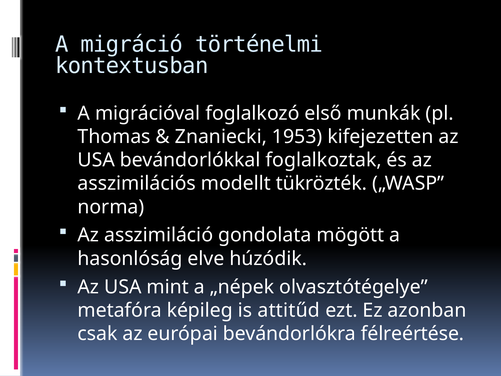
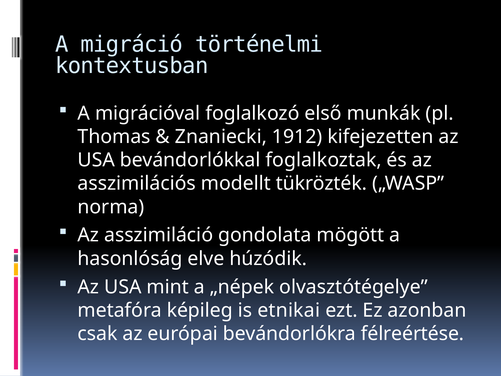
1953: 1953 -> 1912
attitűd: attitűd -> etnikai
